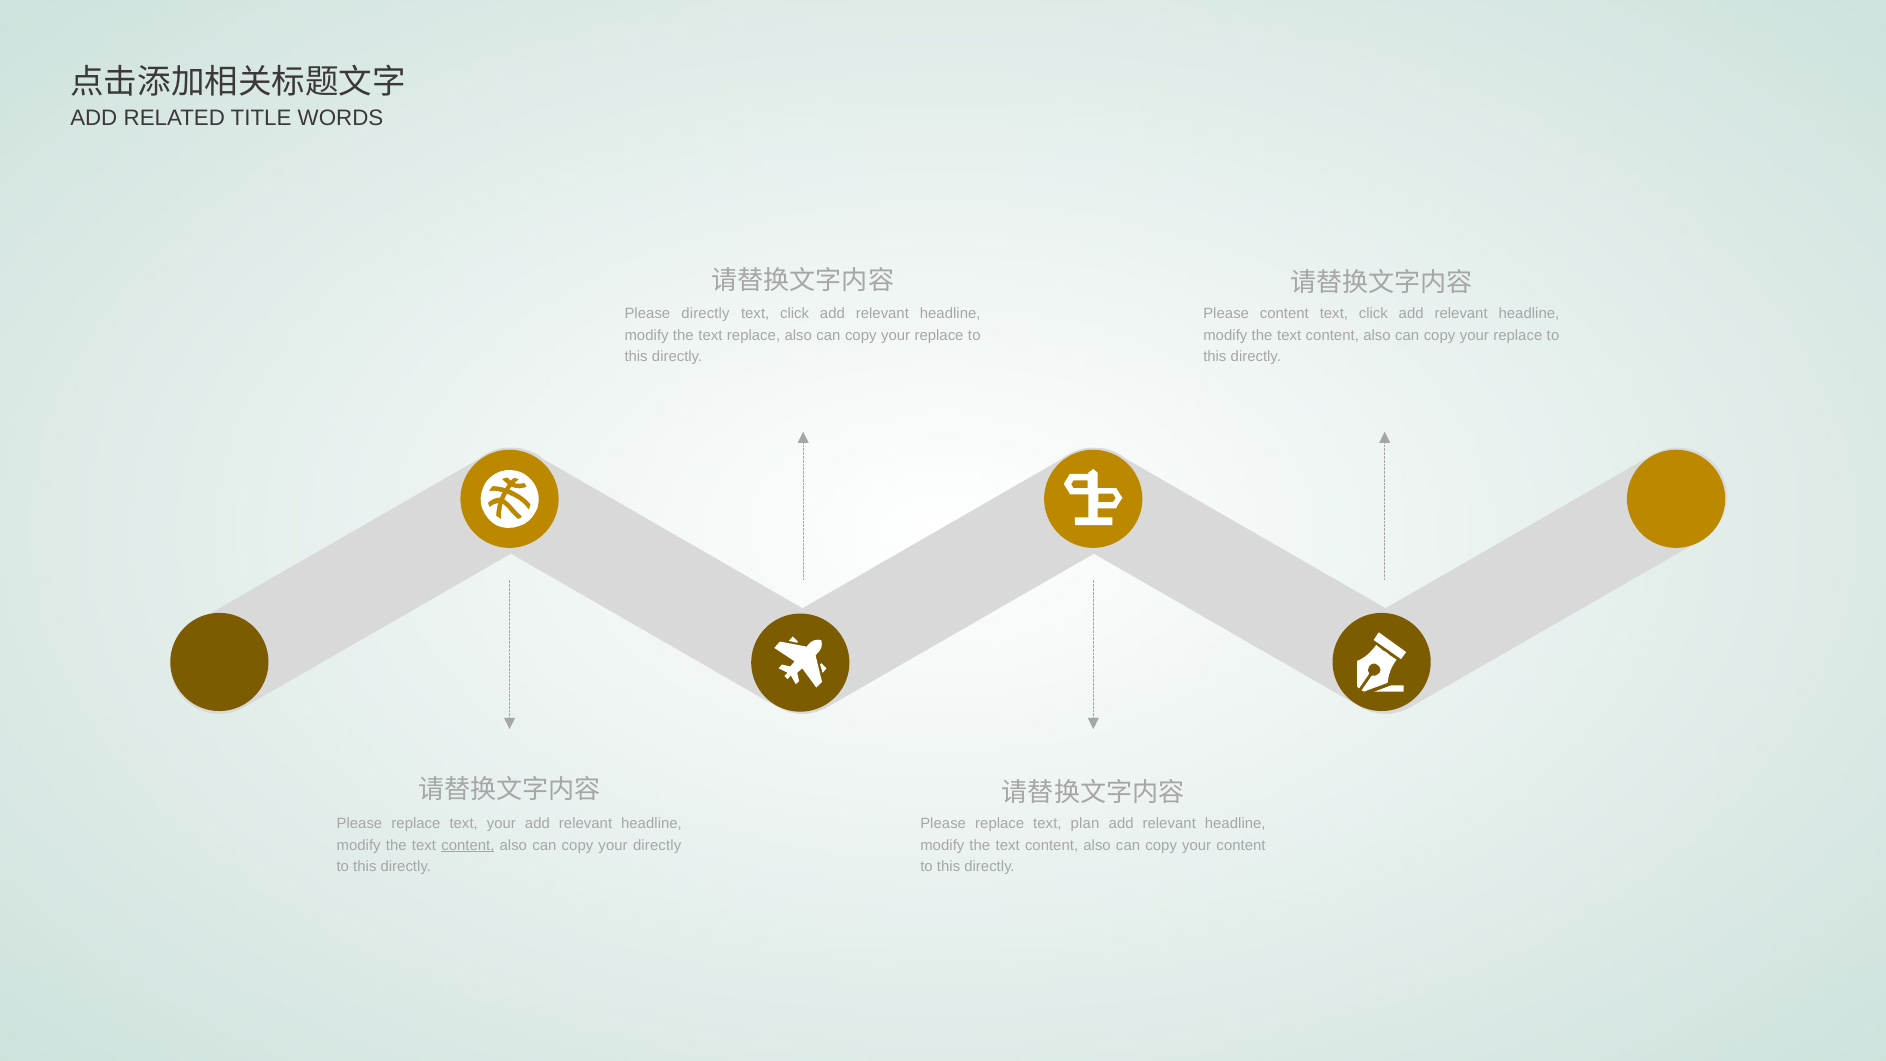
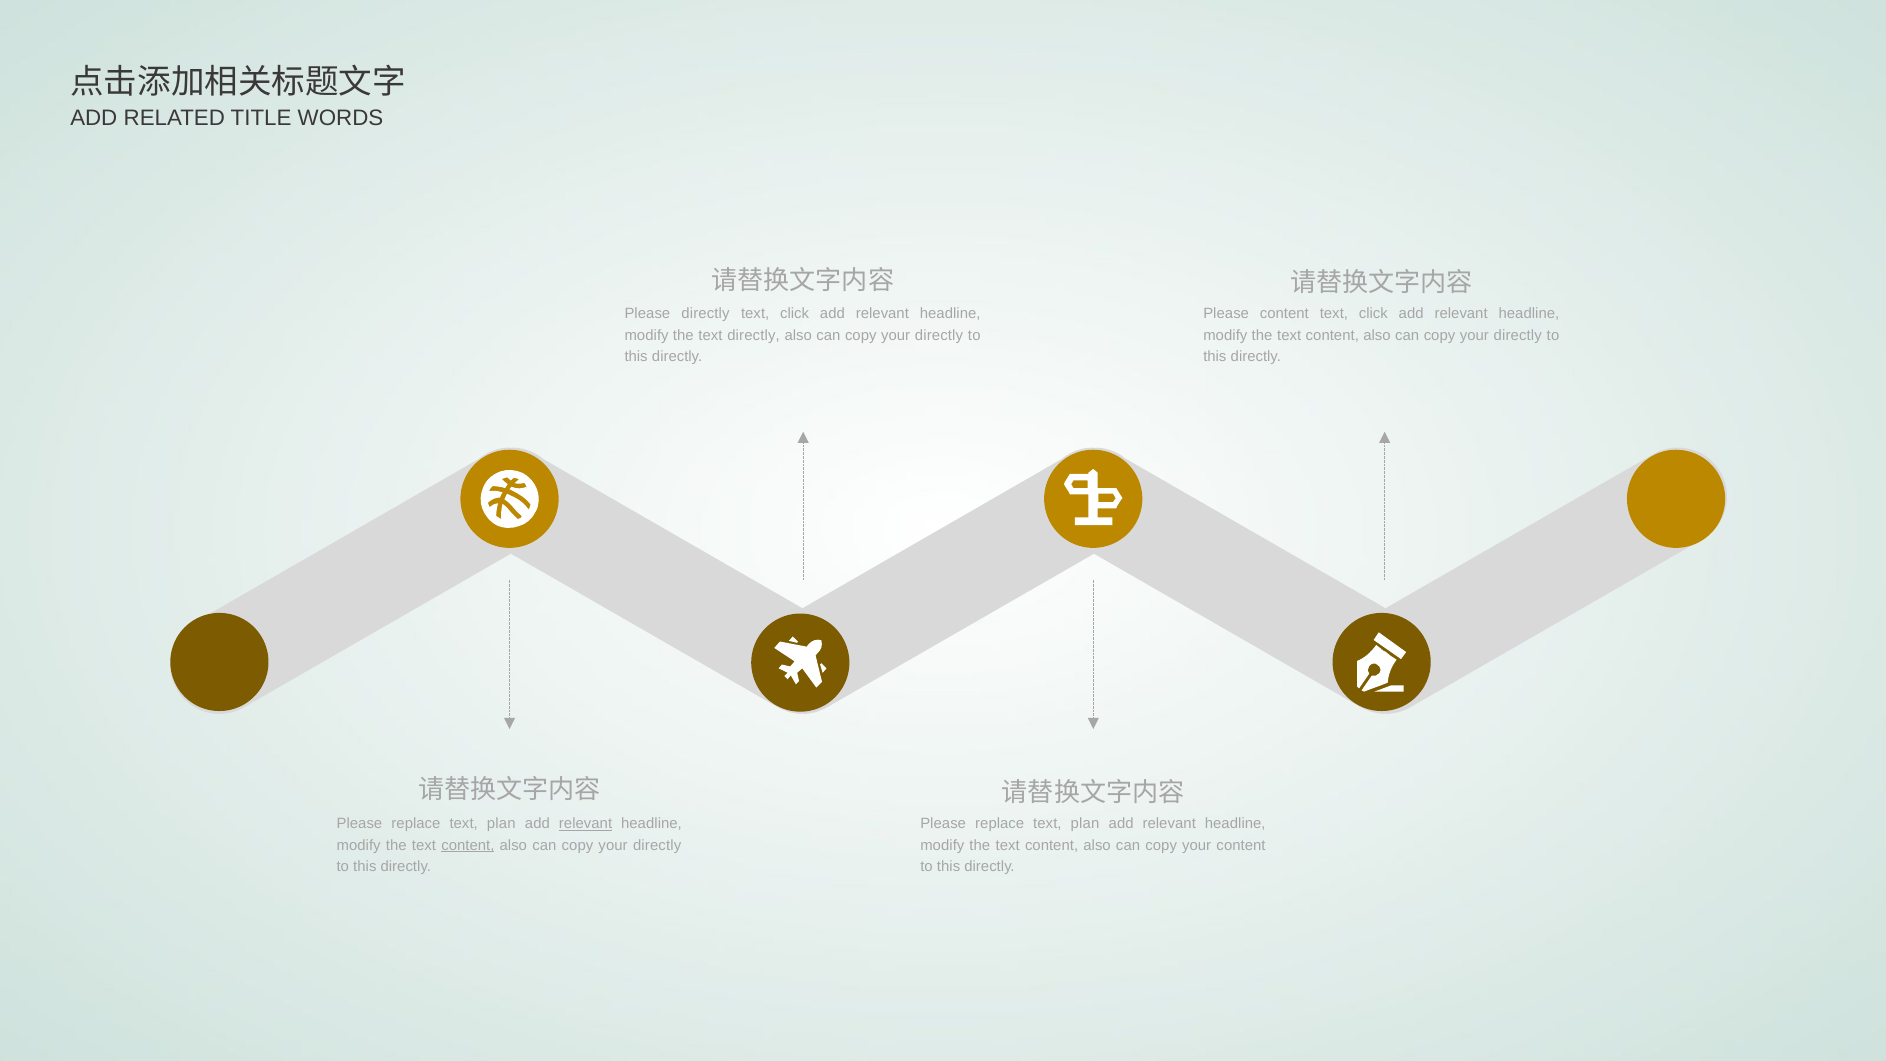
text replace: replace -> directly
replace at (939, 335): replace -> directly
replace at (1518, 335): replace -> directly
your at (501, 824): your -> plan
relevant at (586, 824) underline: none -> present
